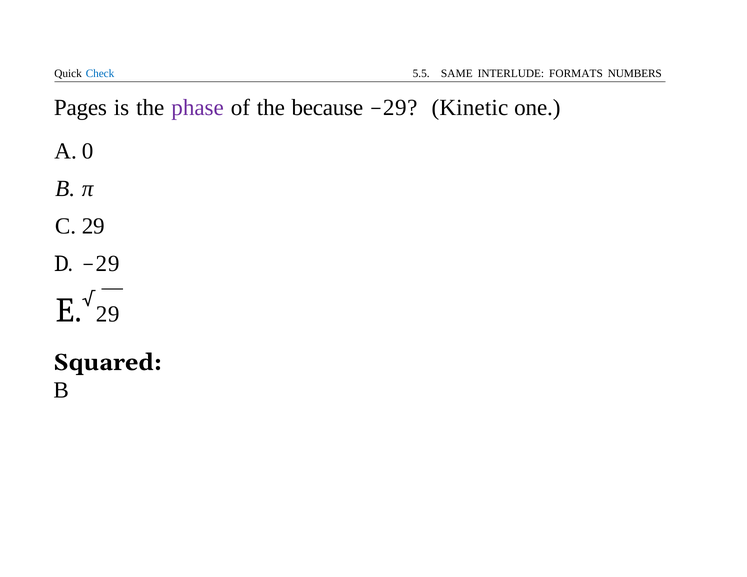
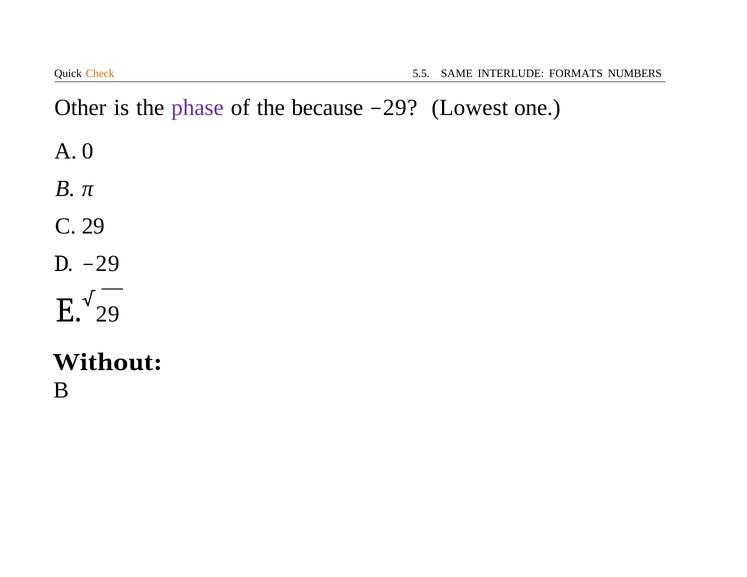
Check colour: blue -> orange
Pages: Pages -> Other
Kinetic: Kinetic -> Lowest
Squared: Squared -> Without
